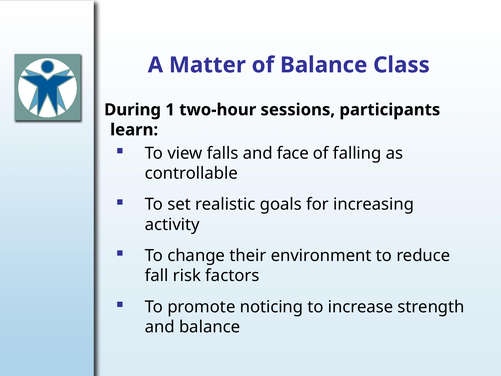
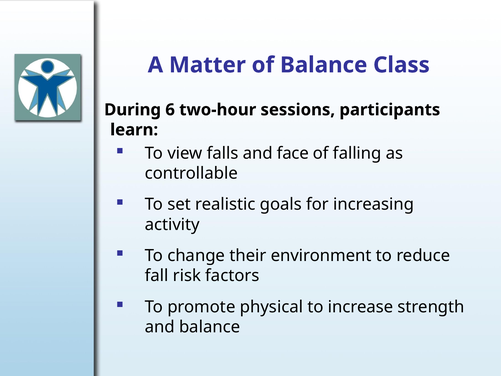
1: 1 -> 6
noticing: noticing -> physical
